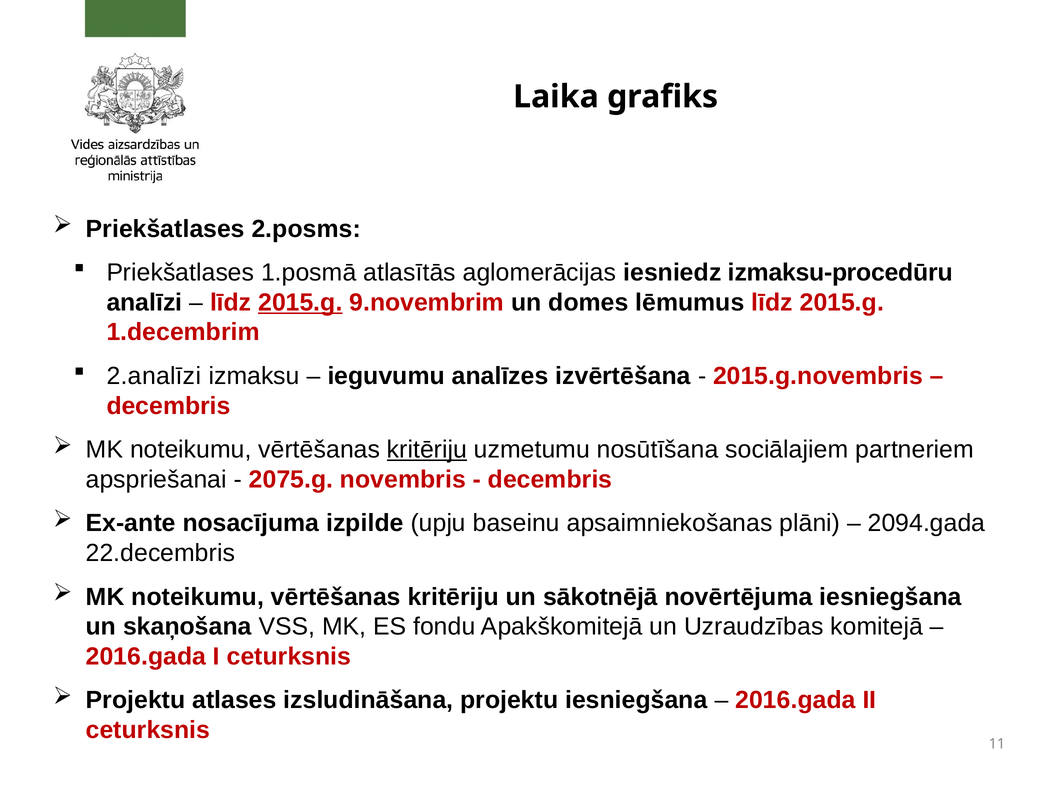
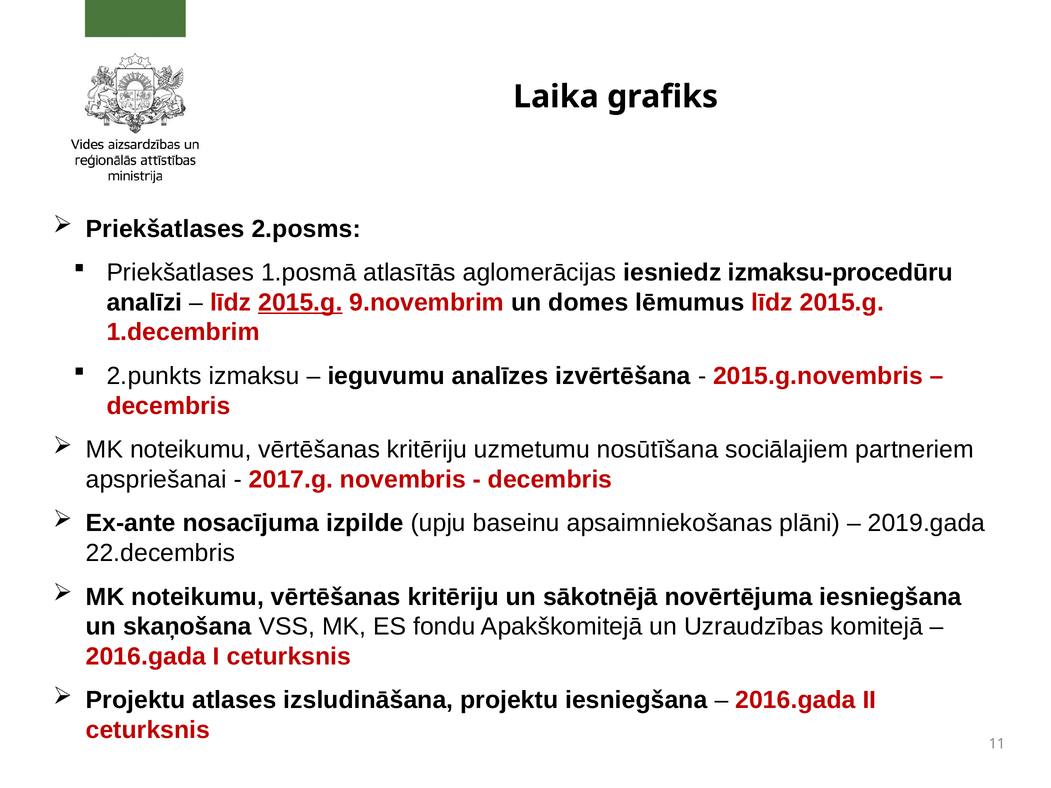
2.analīzi: 2.analīzi -> 2.punkts
kritēriju at (427, 450) underline: present -> none
2075.g: 2075.g -> 2017.g
2094.gada: 2094.gada -> 2019.gada
